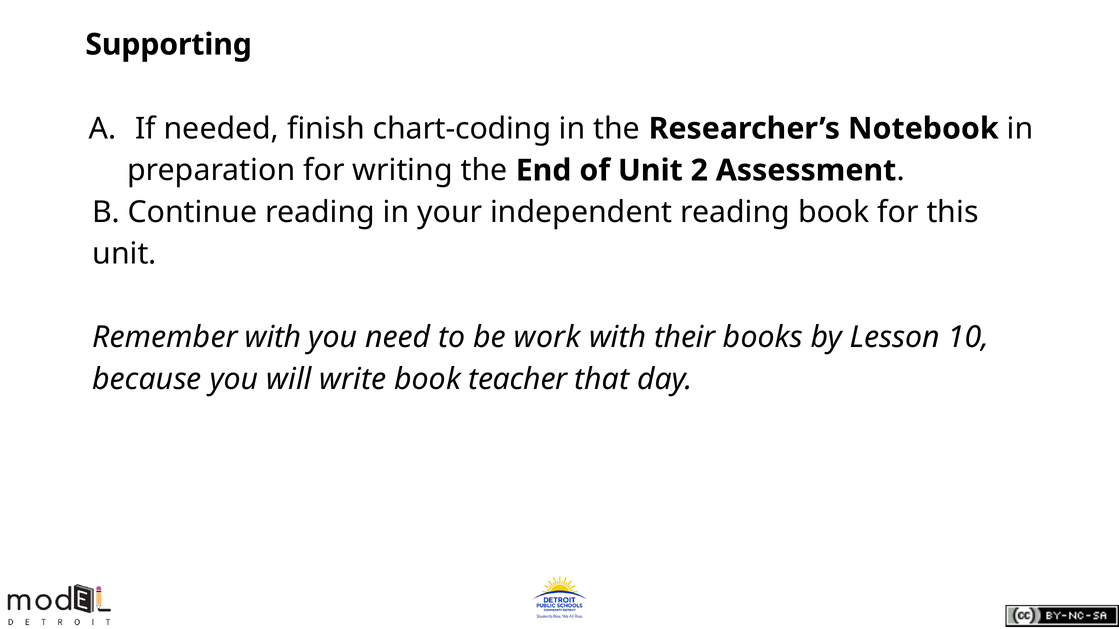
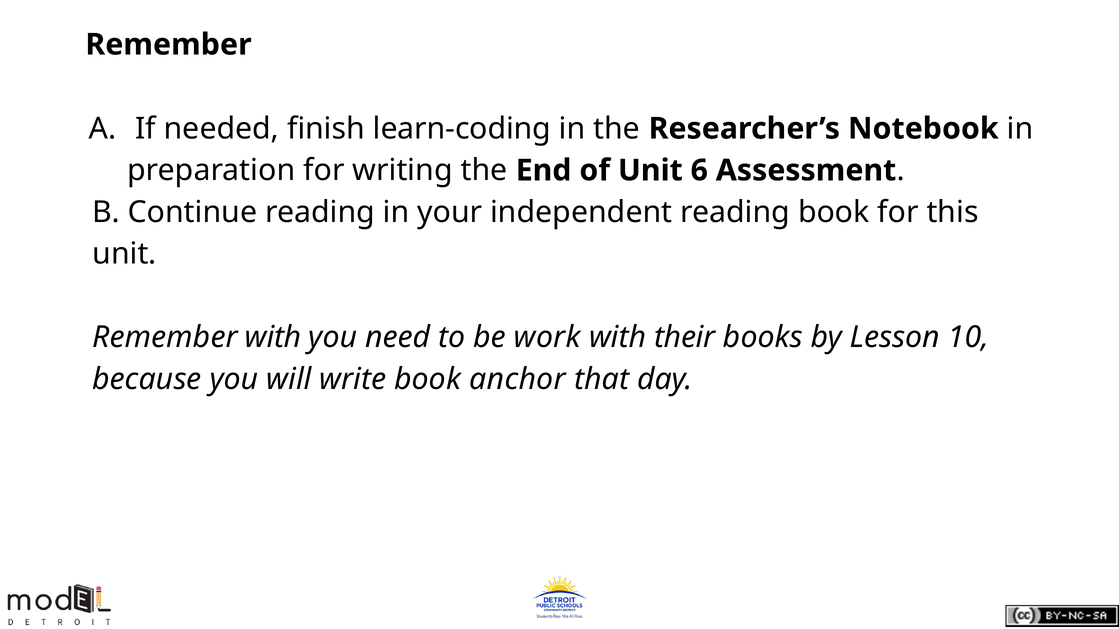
Supporting at (169, 45): Supporting -> Remember
chart-coding: chart-coding -> learn-coding
2: 2 -> 6
teacher: teacher -> anchor
